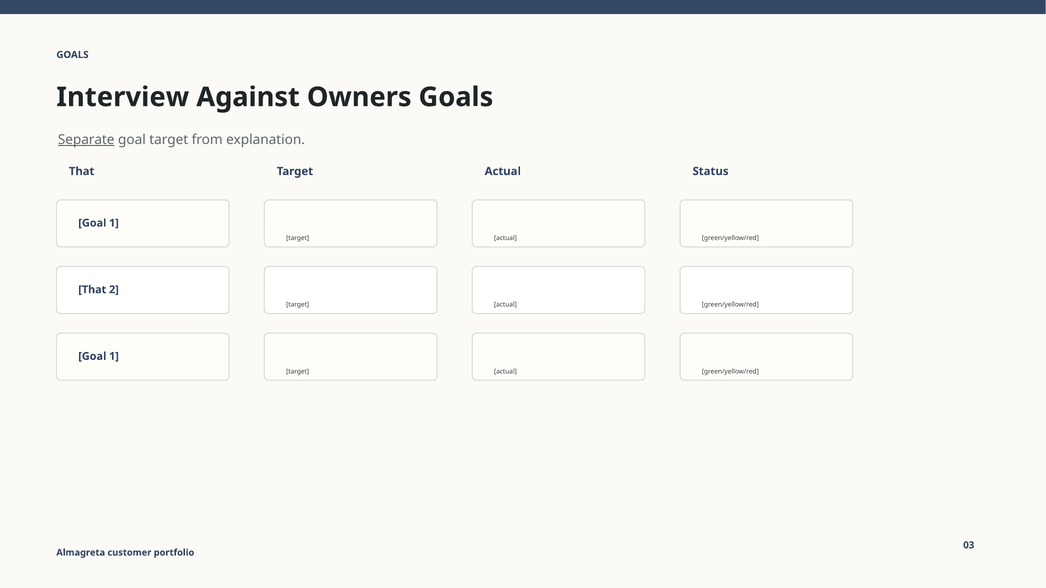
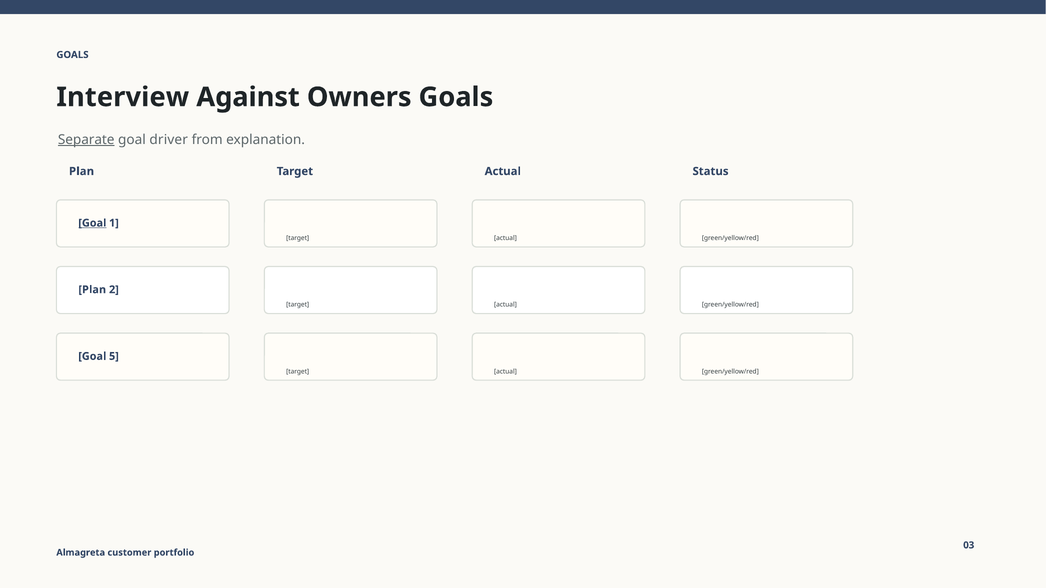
goal target: target -> driver
That at (82, 171): That -> Plan
Goal at (92, 223) underline: none -> present
That at (92, 290): That -> Plan
1 at (114, 356): 1 -> 5
